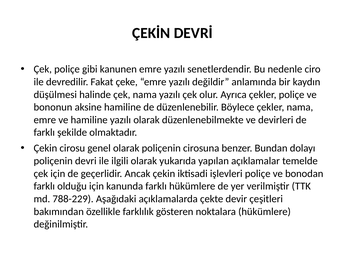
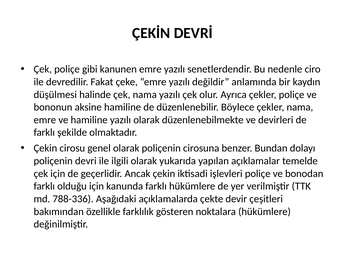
788-229: 788-229 -> 788-336
